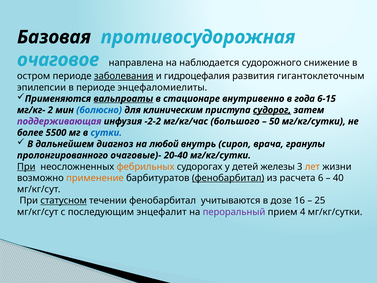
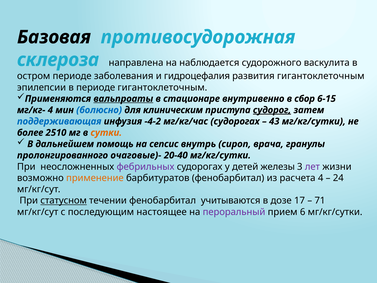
очаговое: очаговое -> склероза
снижение: снижение -> васкулита
заболевания underline: present -> none
периоде энцефаломиелиты: энцефаломиелиты -> гигантоклеточным
года: года -> сбор
мг/кг- 2: 2 -> 4
поддерживающая colour: purple -> blue
-2-2: -2-2 -> -4-2
мг/кг/час большого: большого -> судорогах
50: 50 -> 43
5500: 5500 -> 2510
сутки colour: blue -> orange
диагноз: диагноз -> помощь
любой: любой -> сепсис
При at (26, 166) underline: present -> none
фебрильных colour: orange -> purple
лет colour: orange -> purple
фенобарбитал at (228, 178) underline: present -> none
расчета 6: 6 -> 4
40: 40 -> 24
16: 16 -> 17
25: 25 -> 71
энцефалит: энцефалит -> настоящее
4: 4 -> 6
